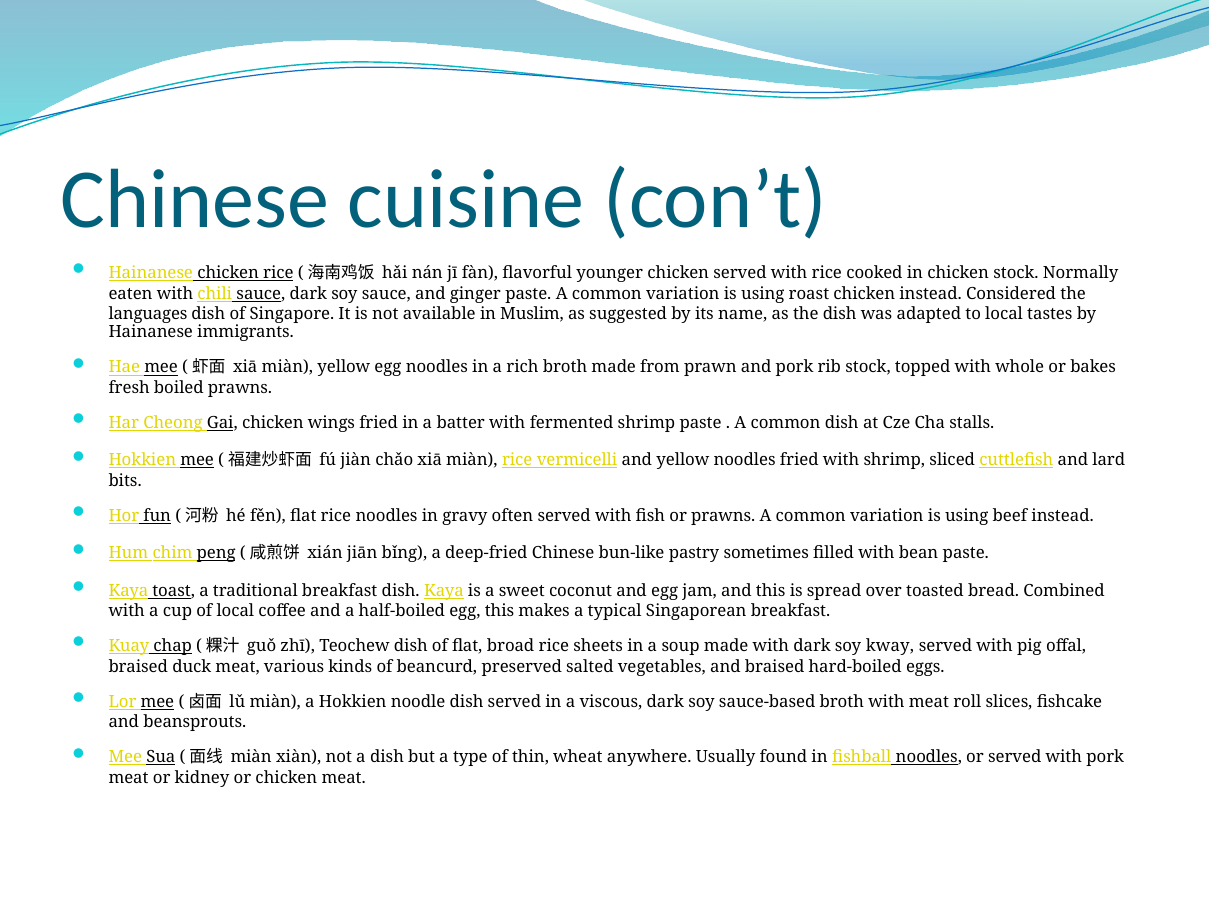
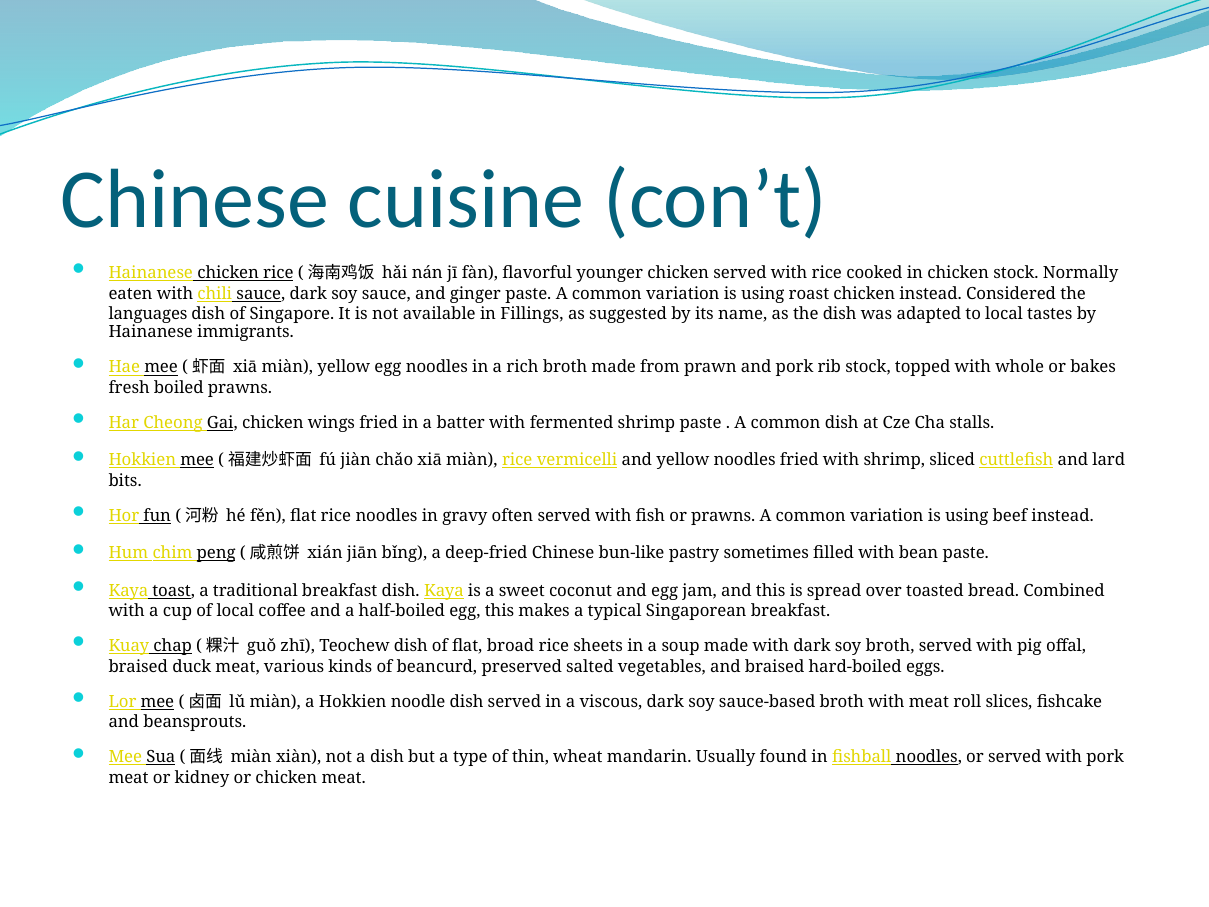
Muslim: Muslim -> Fillings
soy kway: kway -> broth
anywhere: anywhere -> mandarin
